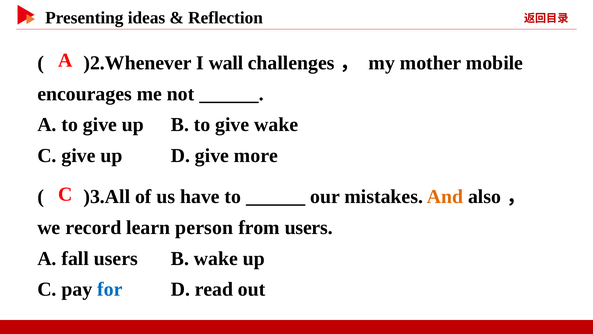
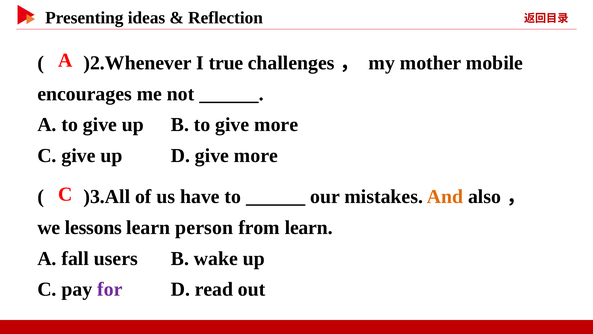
wall: wall -> true
to give wake: wake -> more
record: record -> lessons
from users: users -> learn
for colour: blue -> purple
